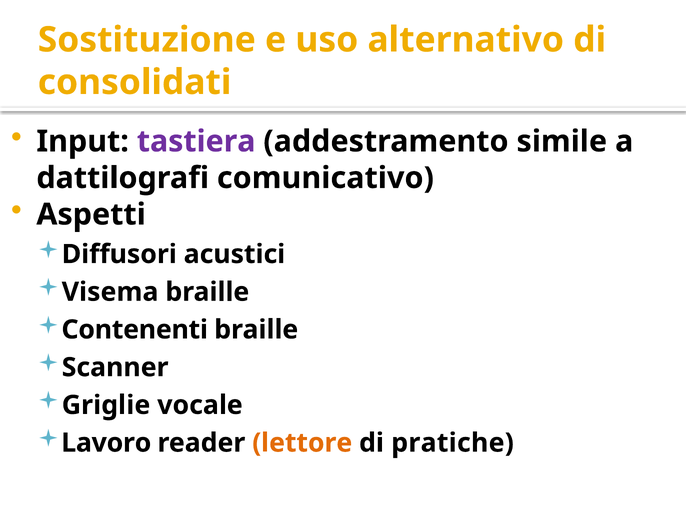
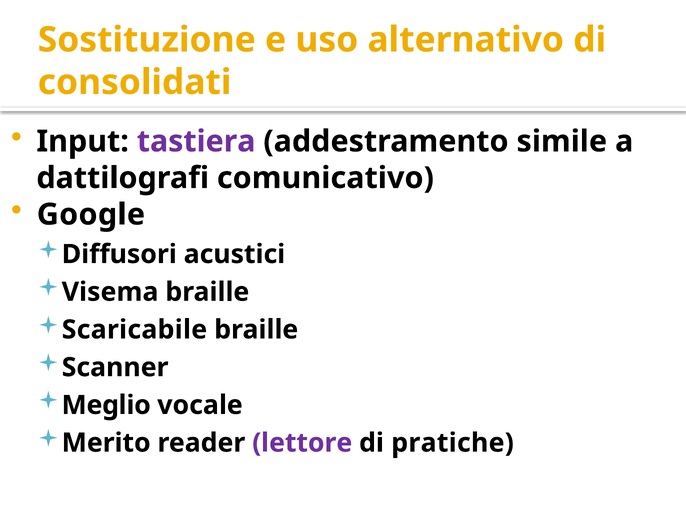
Aspetti: Aspetti -> Google
Contenenti: Contenenti -> Scaricabile
Griglie: Griglie -> Meglio
Lavoro: Lavoro -> Merito
lettore colour: orange -> purple
